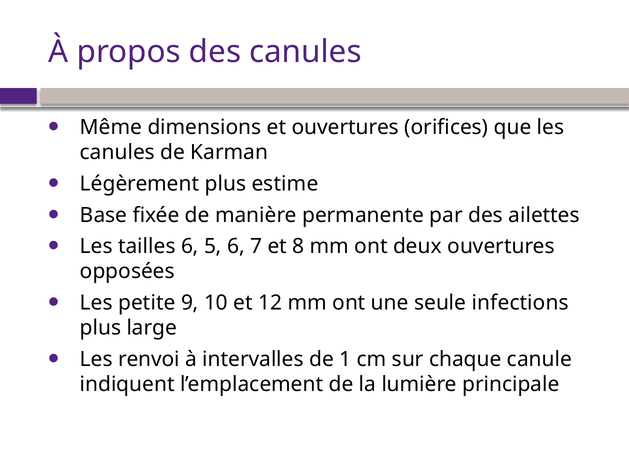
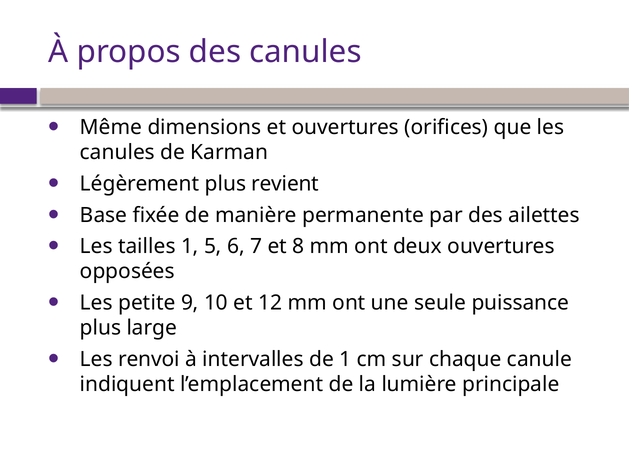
estime: estime -> revient
tailles 6: 6 -> 1
infections: infections -> puissance
